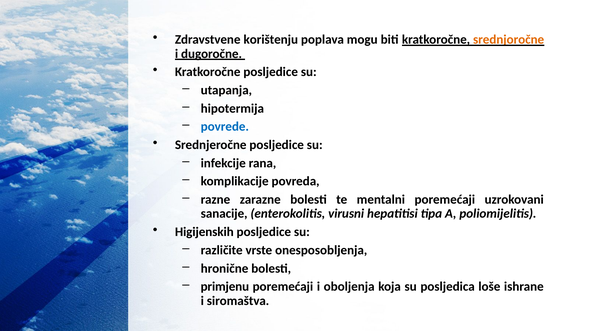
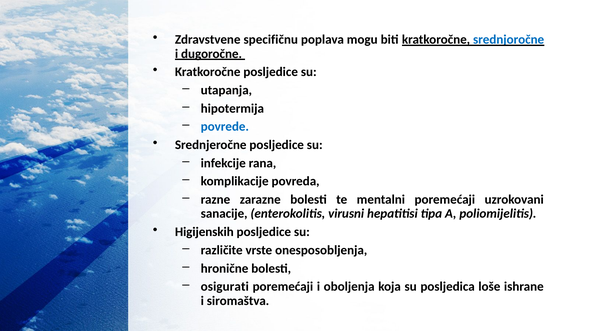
korištenju: korištenju -> specifičnu
srednjoročne colour: orange -> blue
primjenu: primjenu -> osigurati
